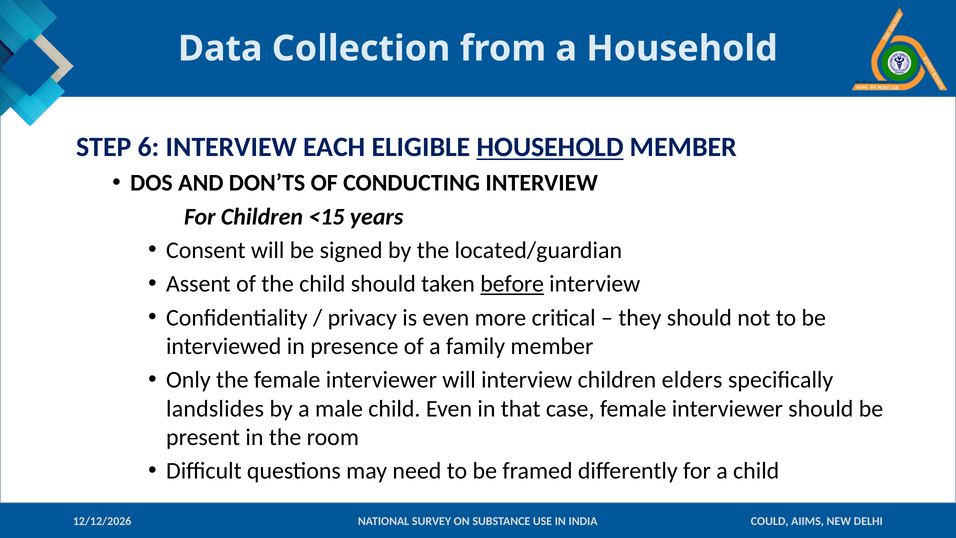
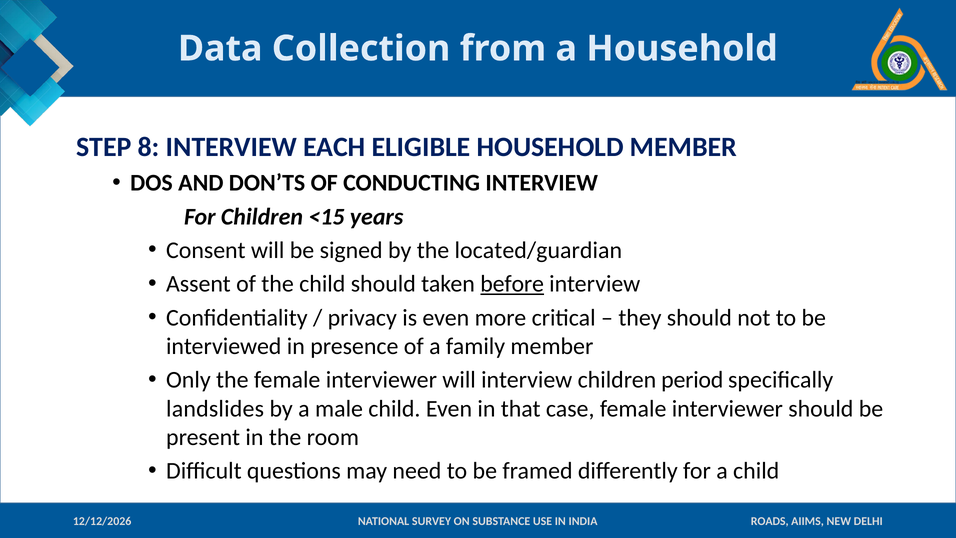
6: 6 -> 8
HOUSEHOLD at (550, 147) underline: present -> none
elders: elders -> period
COULD: COULD -> ROADS
